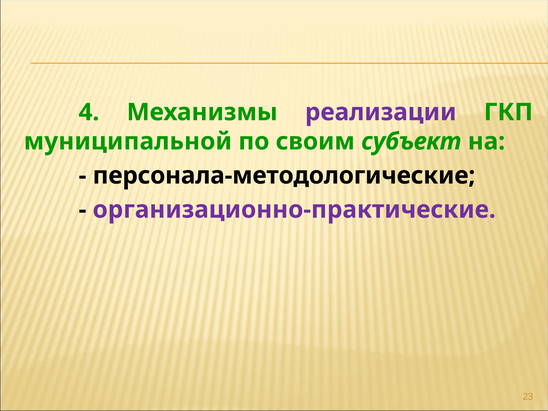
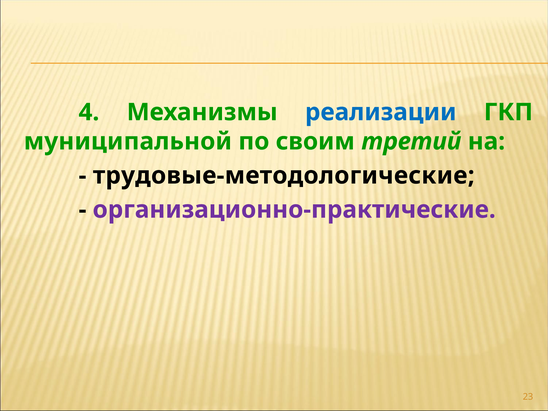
реализации colour: purple -> blue
субъект: субъект -> третий
персонала-методологические: персонала-методологические -> трудовые-методологические
